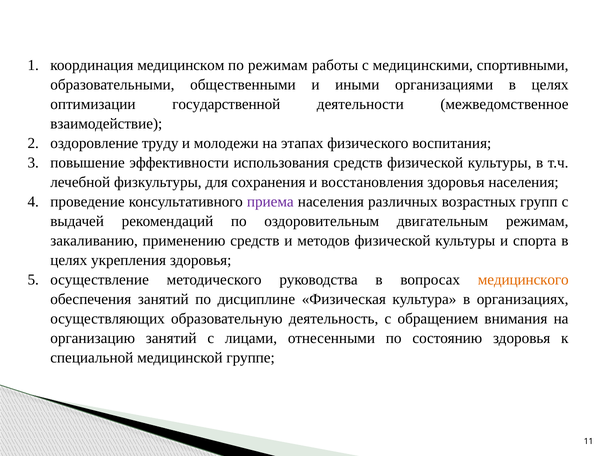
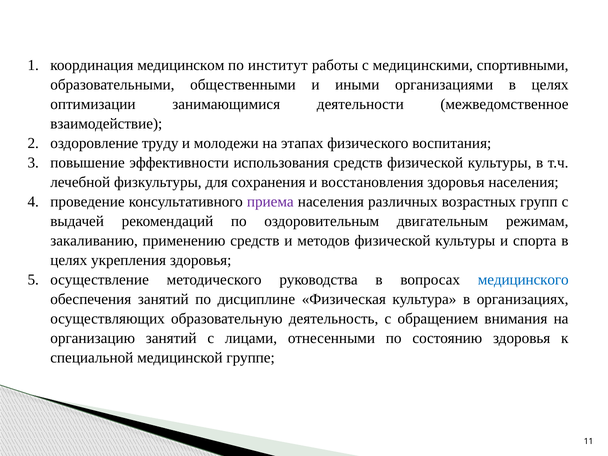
по режимам: режимам -> институт
государственной: государственной -> занимающимися
медицинского colour: orange -> blue
